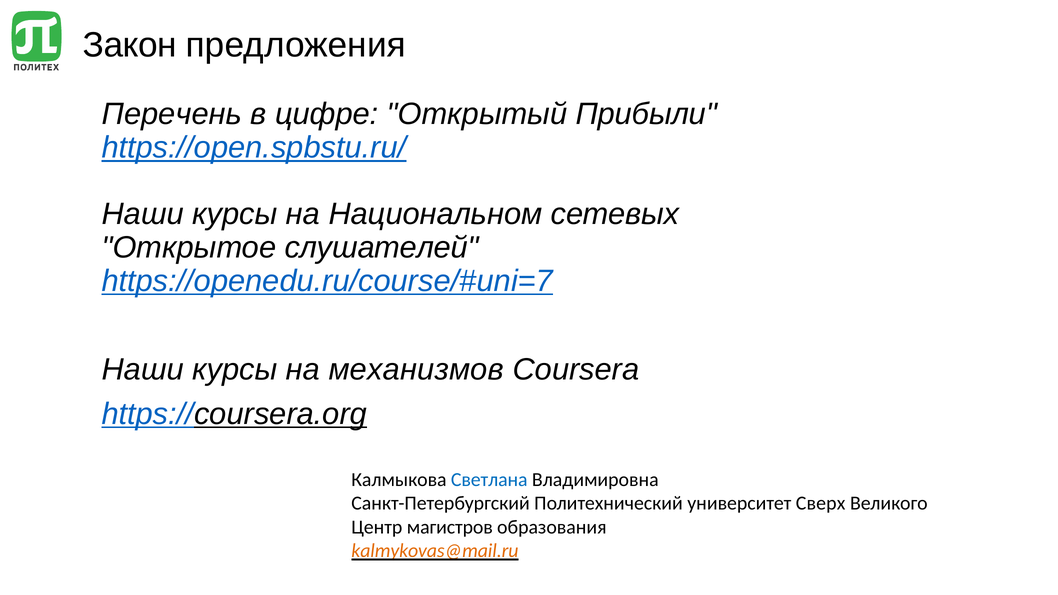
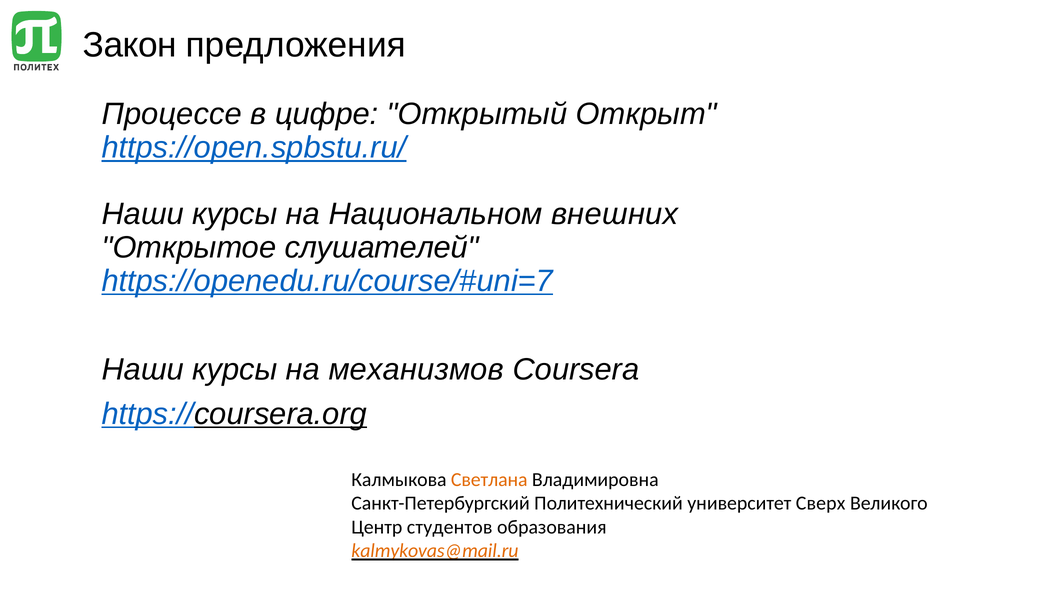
Перечень: Перечень -> Процессе
Прибыли: Прибыли -> Открыт
сетевых: сетевых -> внешних
Светлана colour: blue -> orange
магистров: магистров -> студентов
